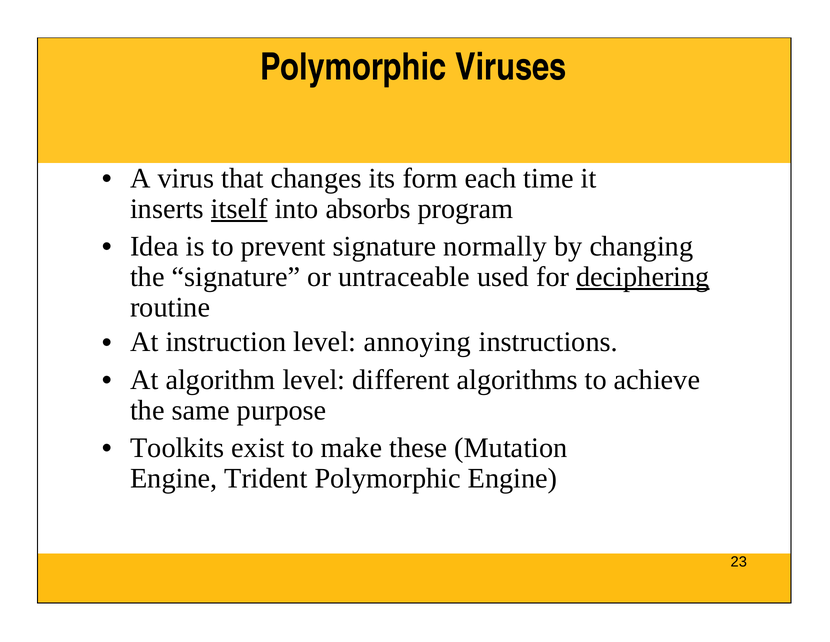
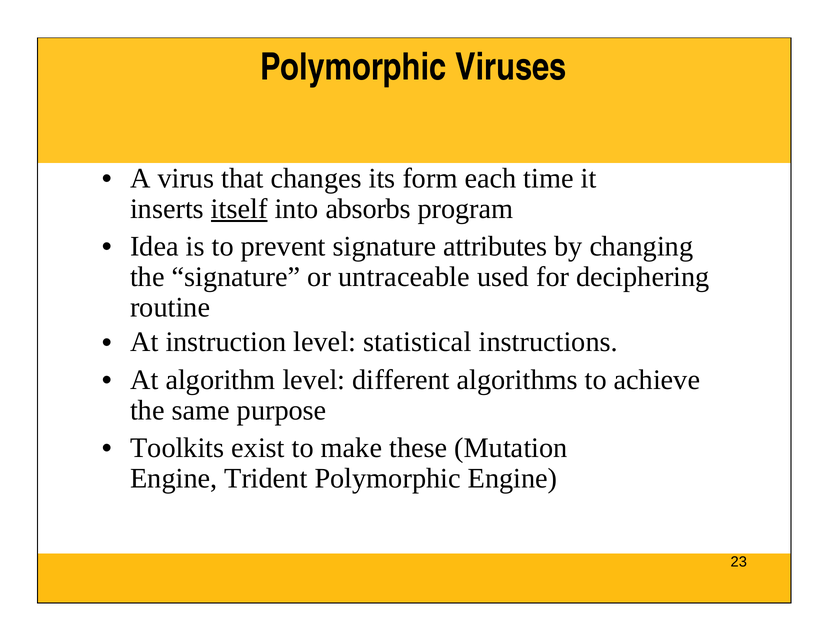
normally: normally -> attributes
deciphering underline: present -> none
annoying: annoying -> statistical
